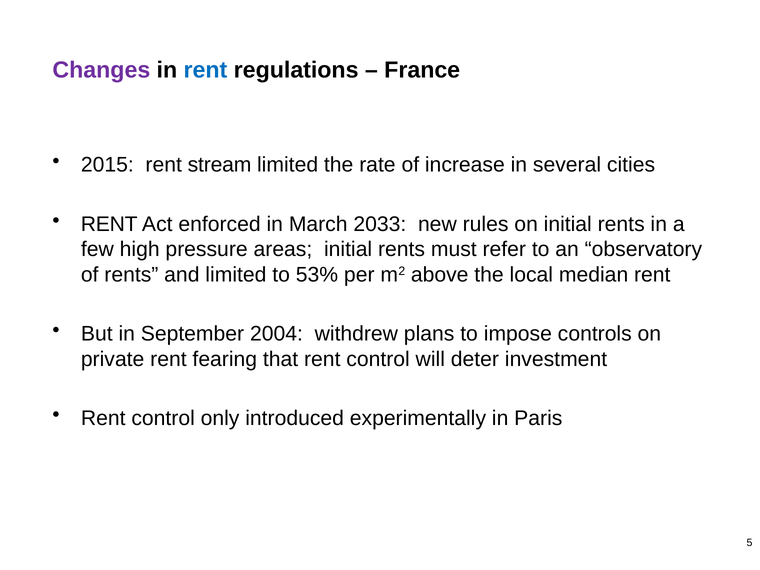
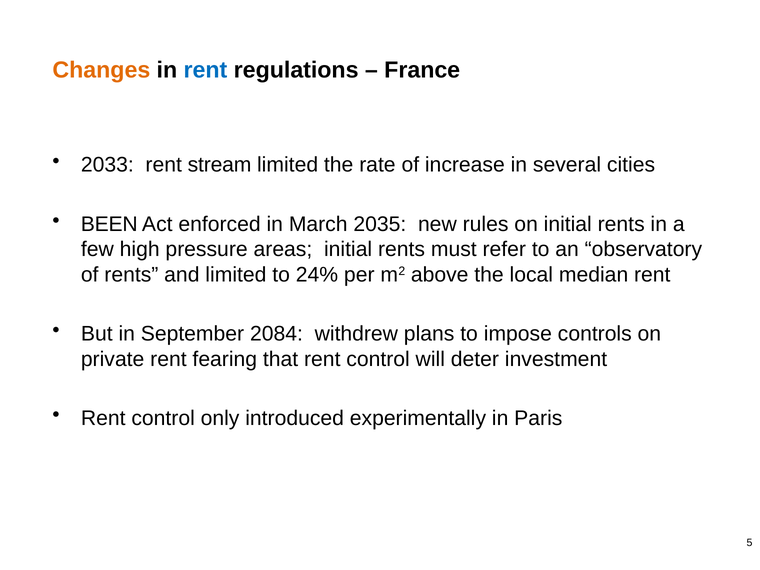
Changes colour: purple -> orange
2015: 2015 -> 2033
RENT at (109, 224): RENT -> BEEN
2033: 2033 -> 2035
53%: 53% -> 24%
2004: 2004 -> 2084
